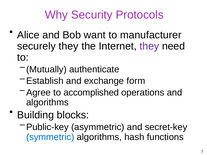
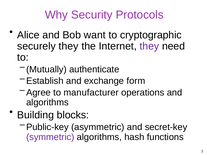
manufacturer: manufacturer -> cryptographic
accomplished: accomplished -> manufacturer
symmetric colour: blue -> purple
